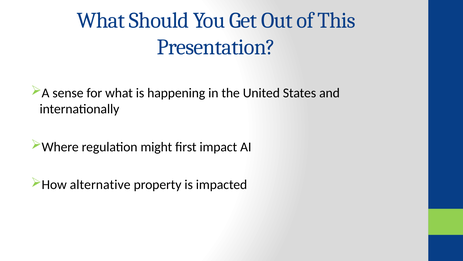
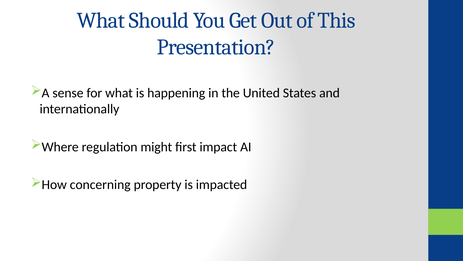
alternative: alternative -> concerning
